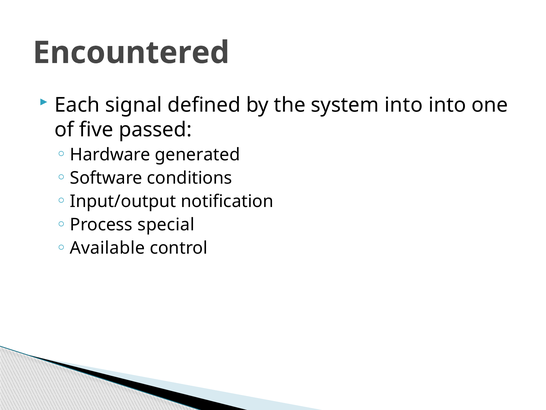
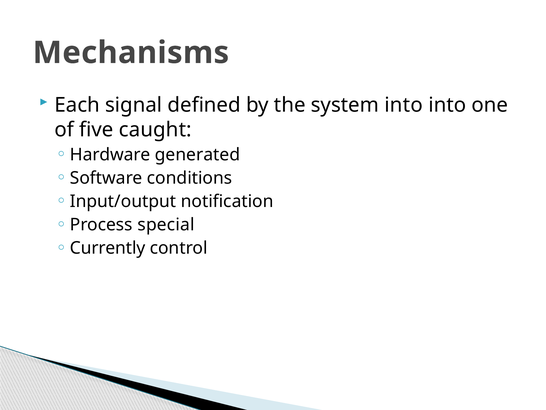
Encountered: Encountered -> Mechanisms
passed: passed -> caught
Available: Available -> Currently
